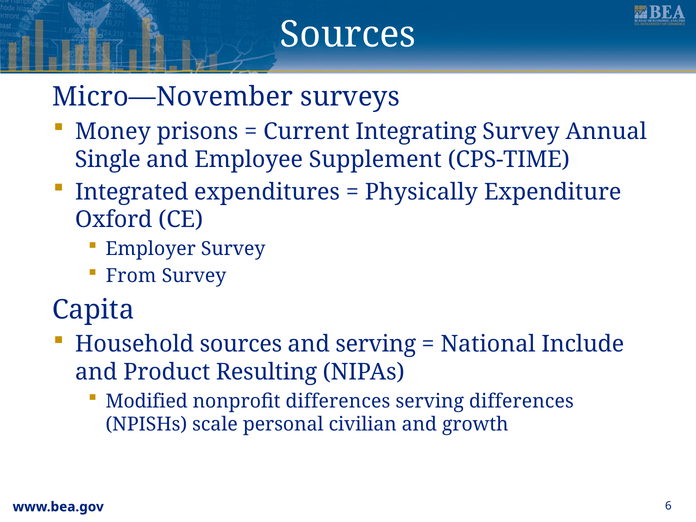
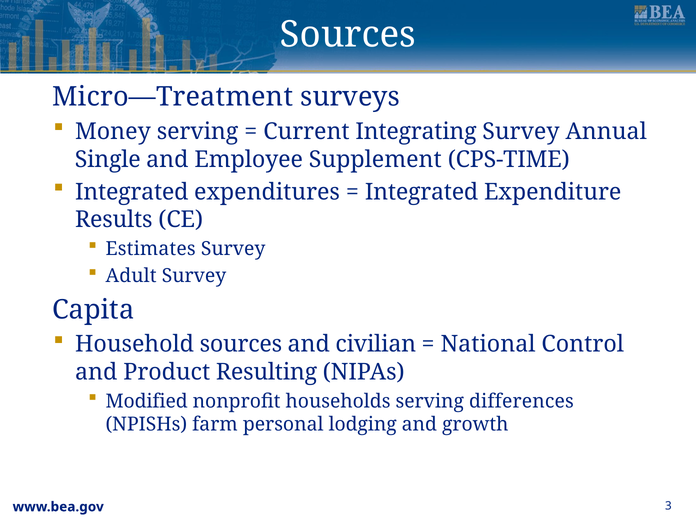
Micro—November: Micro—November -> Micro—Treatment
Money prisons: prisons -> serving
Physically at (421, 192): Physically -> Integrated
Oxford: Oxford -> Results
Employer: Employer -> Estimates
From: From -> Adult
and serving: serving -> civilian
Include: Include -> Control
nonprofit differences: differences -> households
scale: scale -> farm
civilian: civilian -> lodging
6: 6 -> 3
